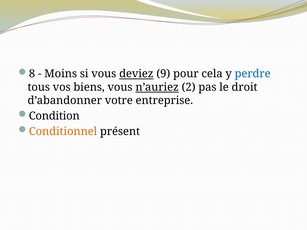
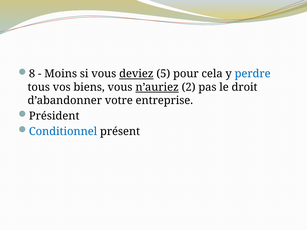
9: 9 -> 5
Condition: Condition -> Président
Conditionnel colour: orange -> blue
